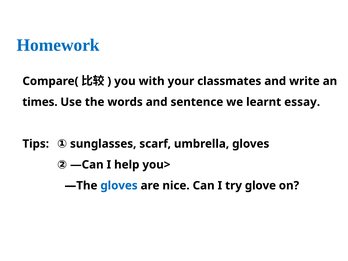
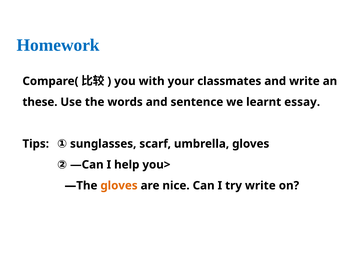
times: times -> these
gloves at (119, 186) colour: blue -> orange
try glove: glove -> write
